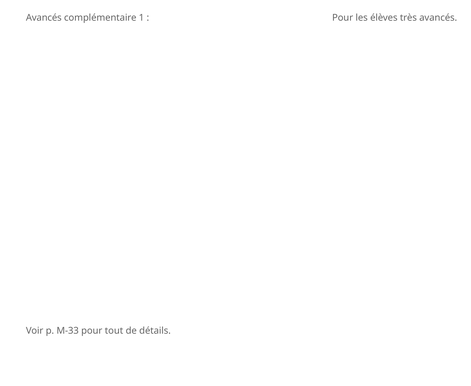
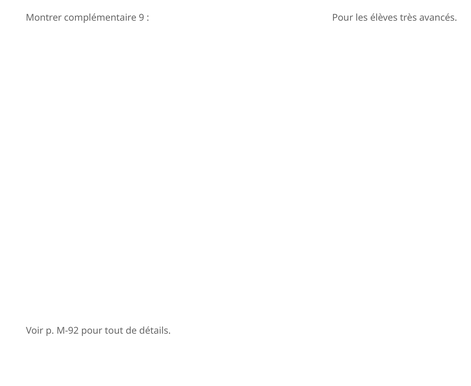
Avancés at (44, 18): Avancés -> Montrer
1: 1 -> 9
M-33: M-33 -> M-92
